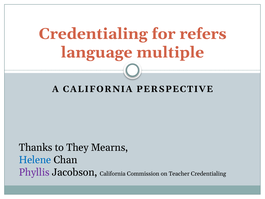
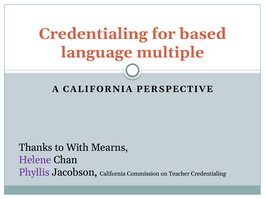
refers: refers -> based
They: They -> With
Helene colour: blue -> purple
